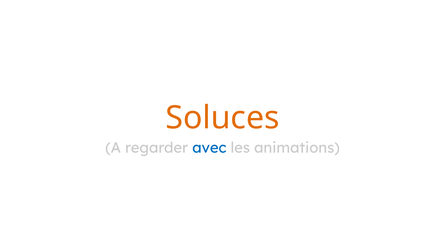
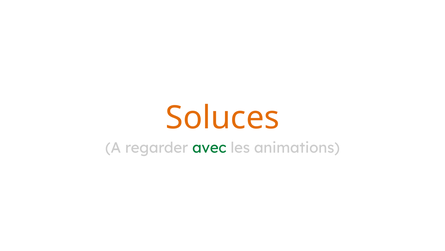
avec colour: blue -> green
